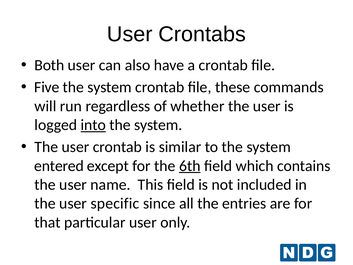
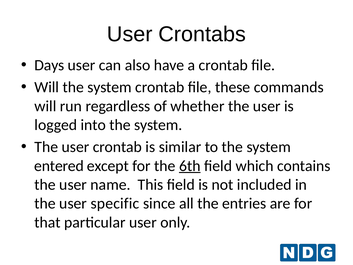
Both: Both -> Days
Five at (47, 87): Five -> Will
into underline: present -> none
